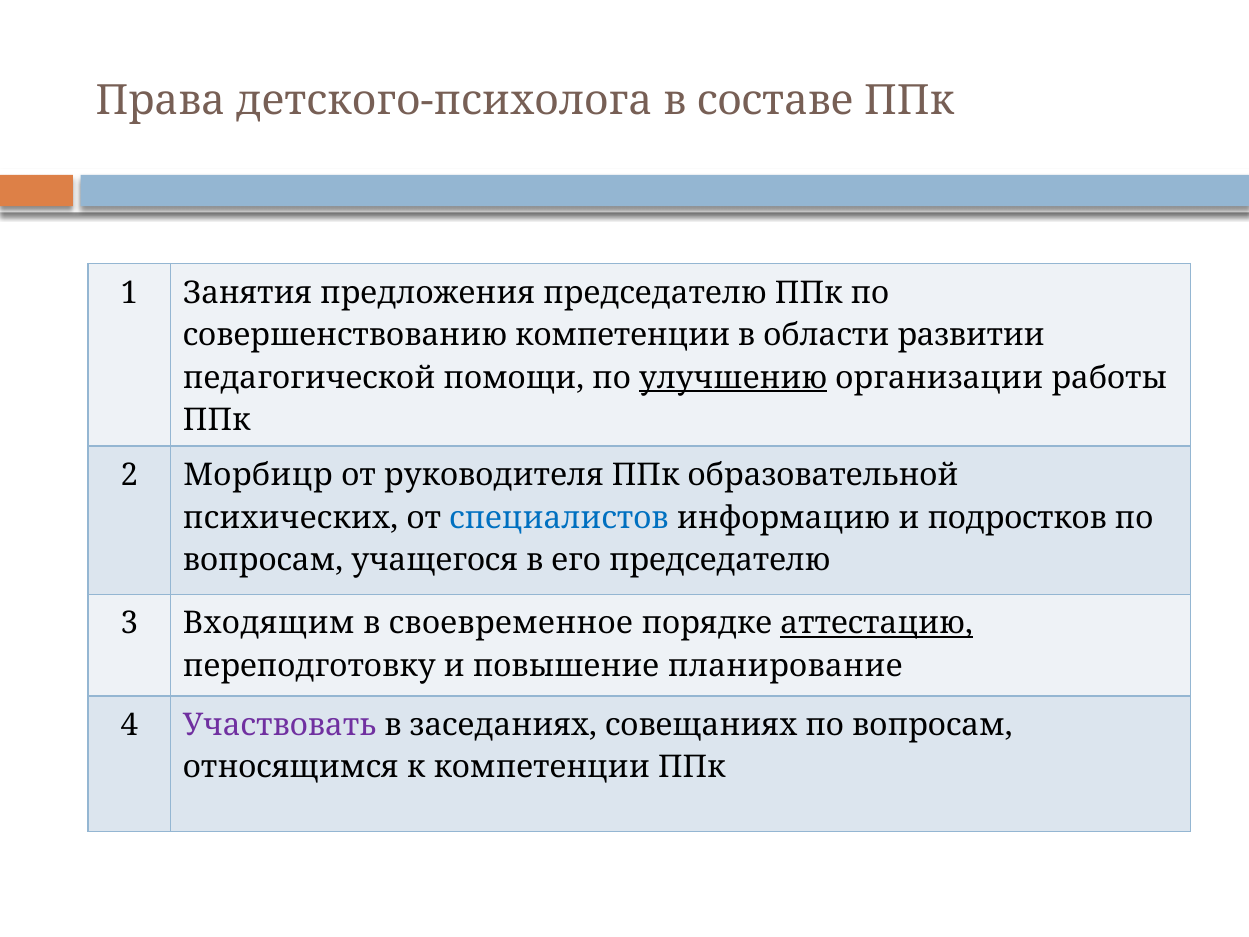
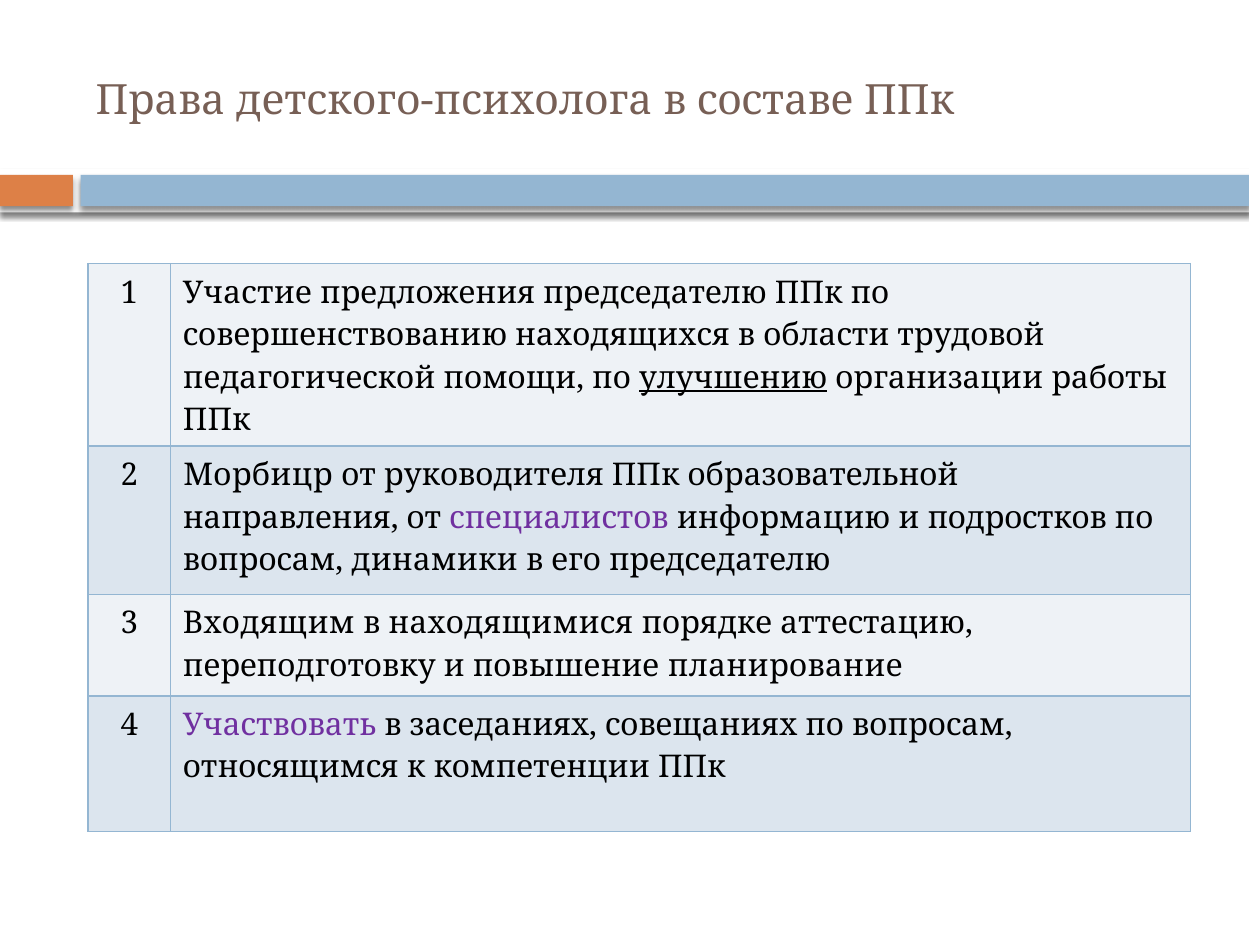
Занятия: Занятия -> Участие
совершенствованию компетенции: компетенции -> находящихся
развитии: развитии -> трудовой
психических: психических -> направления
специалистов colour: blue -> purple
учащегося: учащегося -> динамики
своевременное: своевременное -> находящимися
аттестацию underline: present -> none
